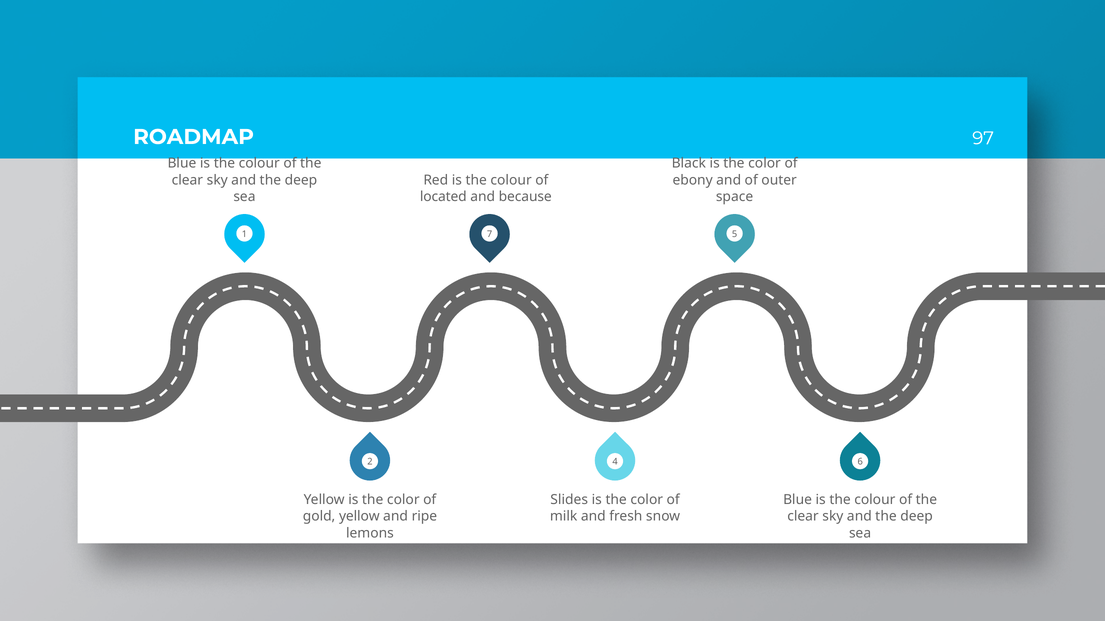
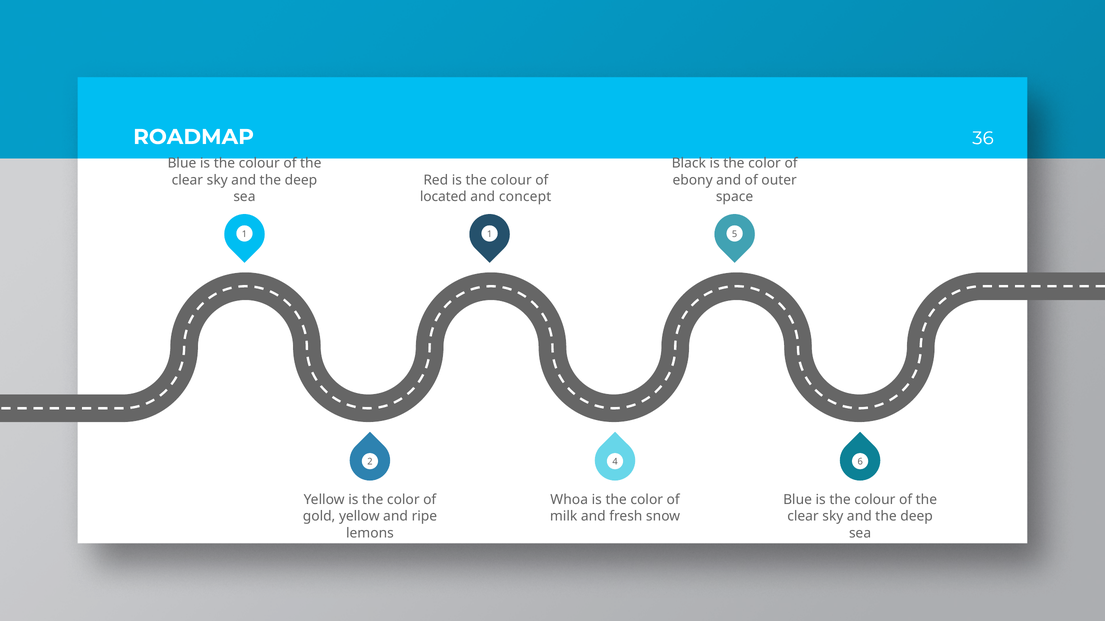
97: 97 -> 36
because: because -> concept
1 7: 7 -> 1
Slides: Slides -> Whoa
